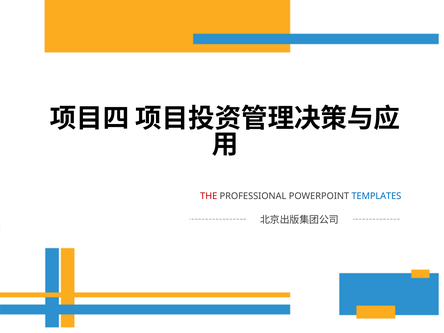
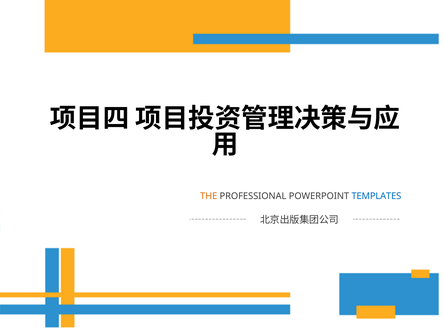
THE colour: red -> orange
